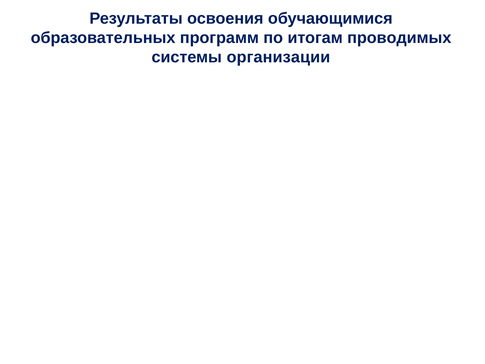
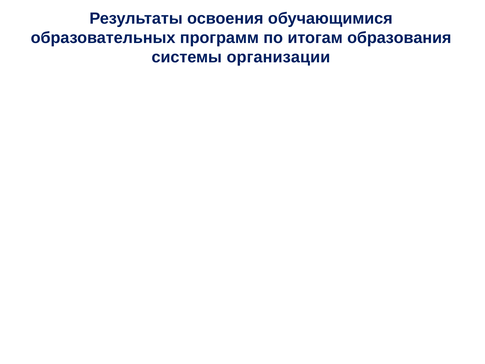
проводимых: проводимых -> образования
